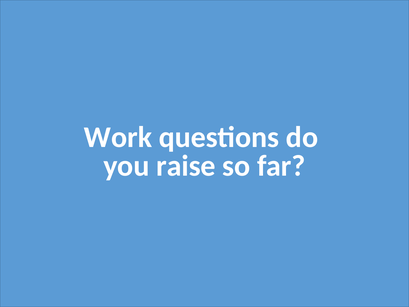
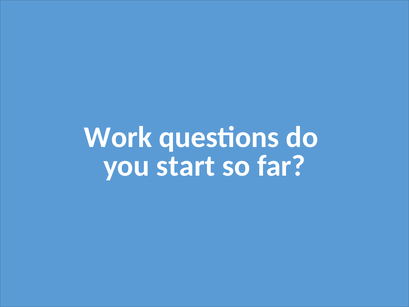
raise: raise -> start
